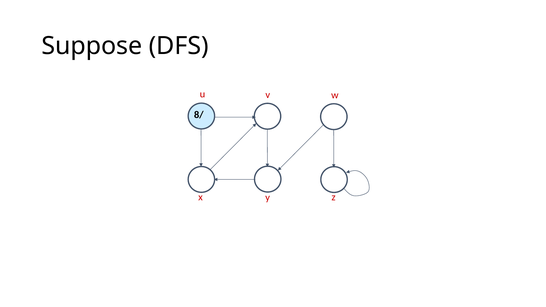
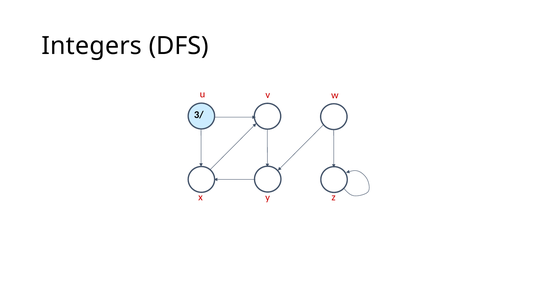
Suppose: Suppose -> Integers
8/: 8/ -> 3/
